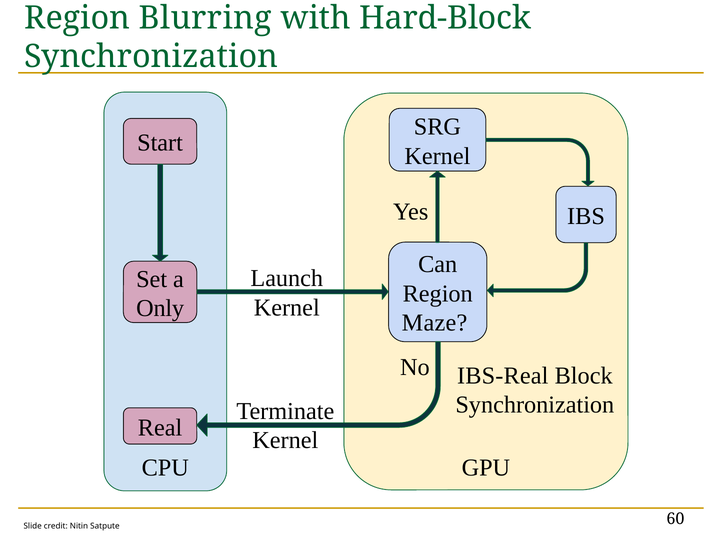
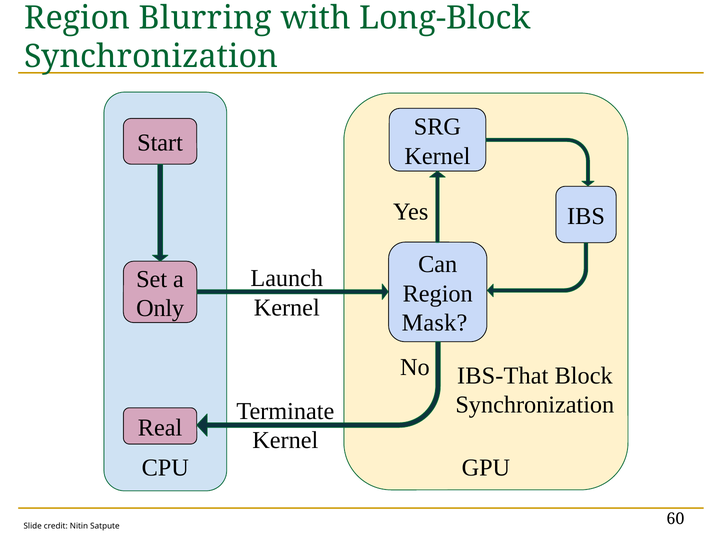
Hard-Block: Hard-Block -> Long-Block
Maze: Maze -> Mask
IBS-Real: IBS-Real -> IBS-That
